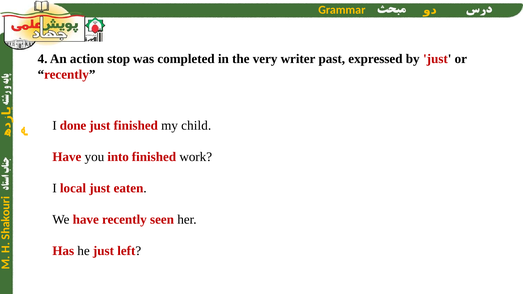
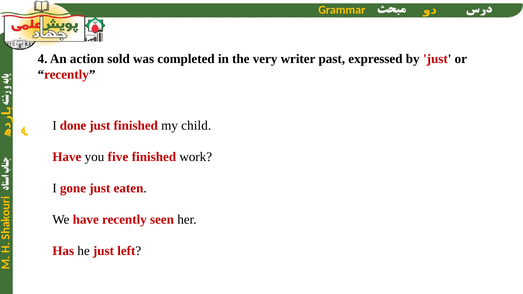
stop: stop -> sold
into: into -> five
local: local -> gone
